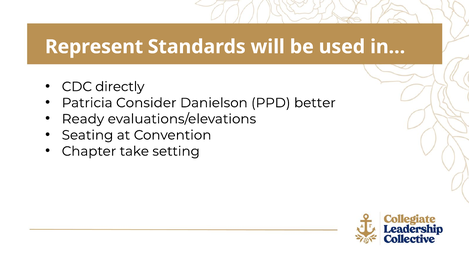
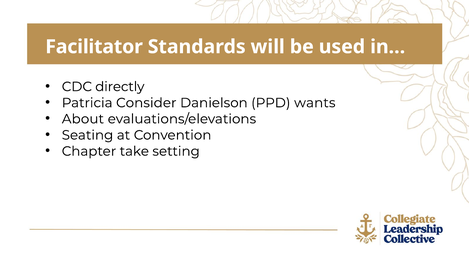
Represent: Represent -> Facilitator
better: better -> wants
Ready: Ready -> About
